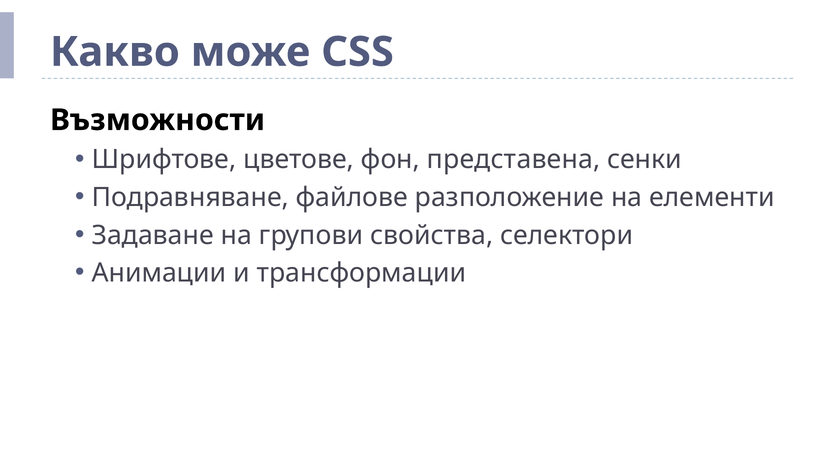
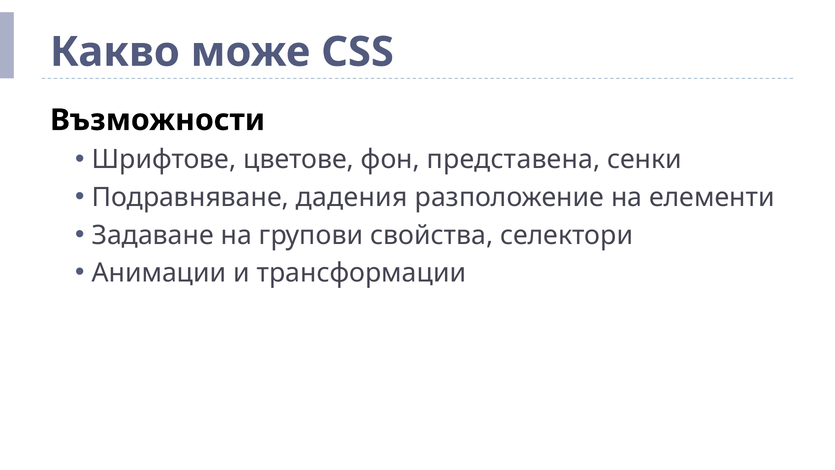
файлове: файлове -> дадения
